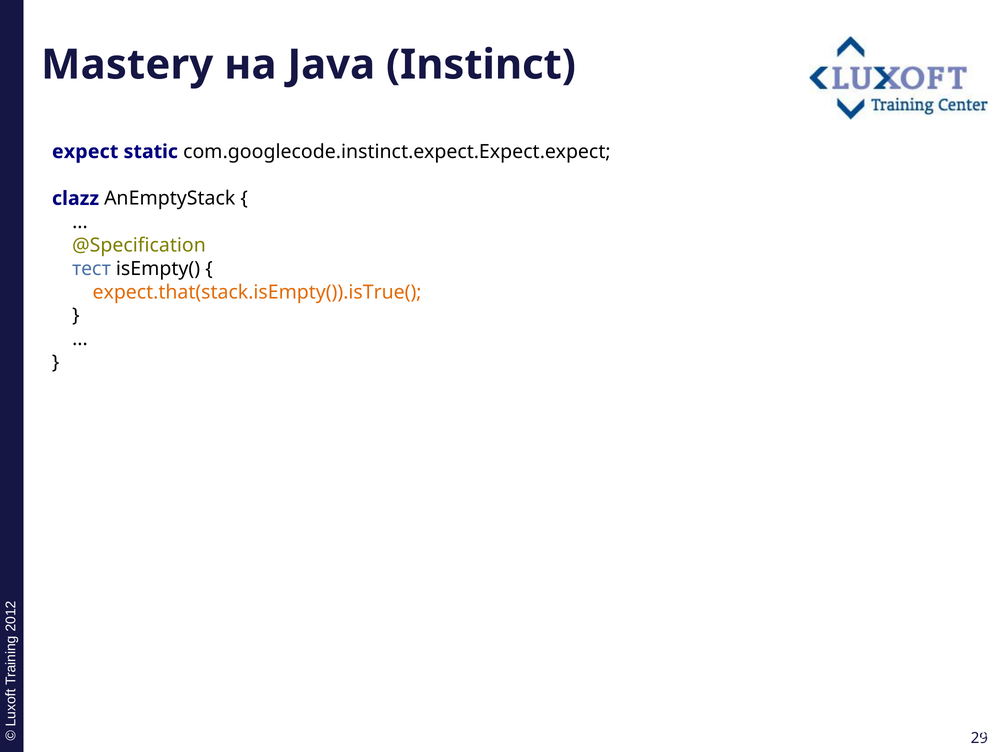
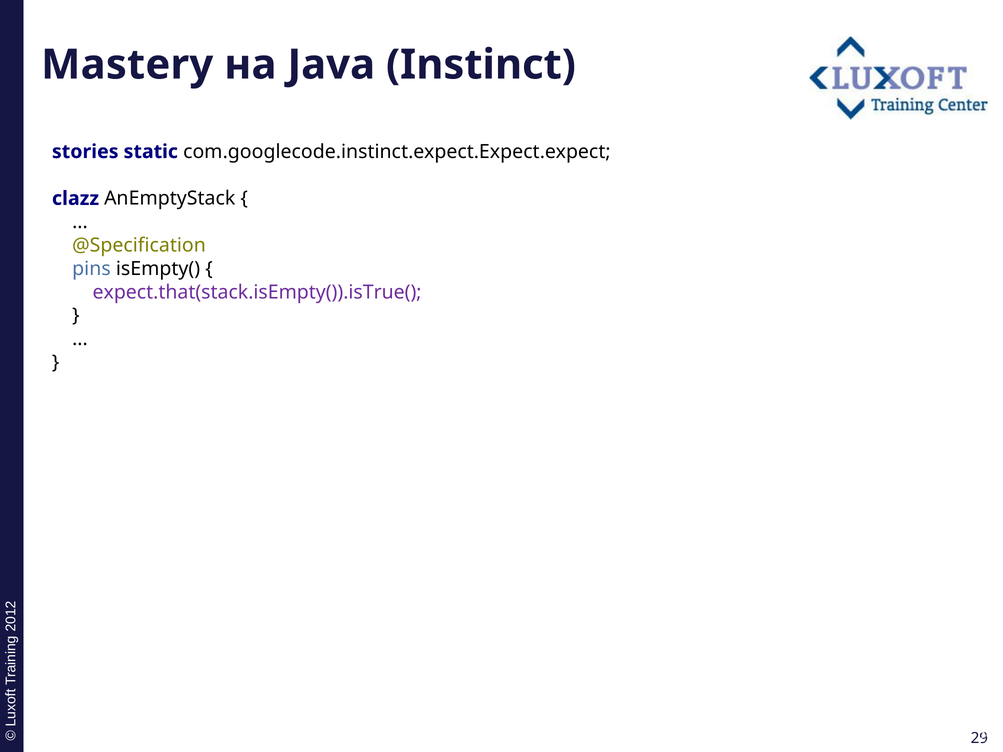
expect: expect -> stories
тест: тест -> pins
expect.that(stack.isEmpty()).isTrue( colour: orange -> purple
